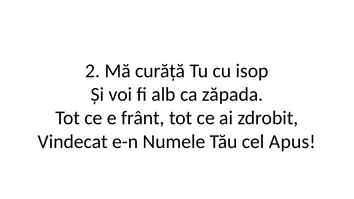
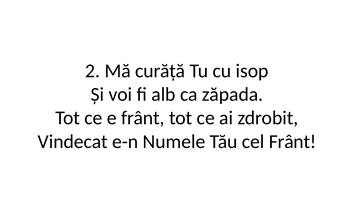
cel Apus: Apus -> Frânt
